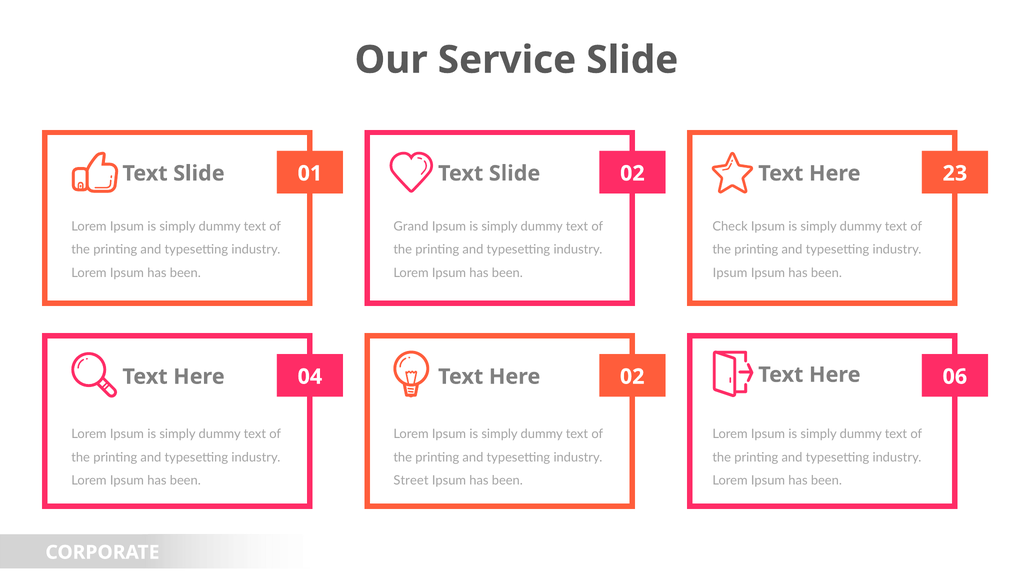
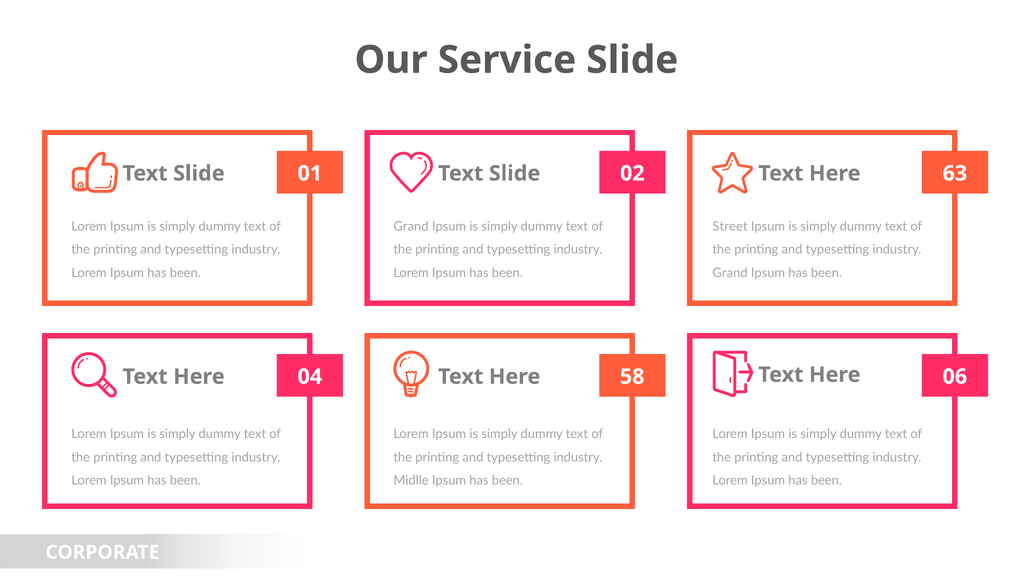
23: 23 -> 63
Check: Check -> Street
Ipsum at (730, 273): Ipsum -> Grand
04 02: 02 -> 58
Street: Street -> Midlle
